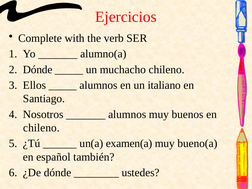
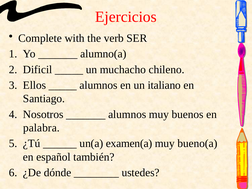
Dónde at (38, 70): Dónde -> Dificil
chileno at (41, 128): chileno -> palabra
